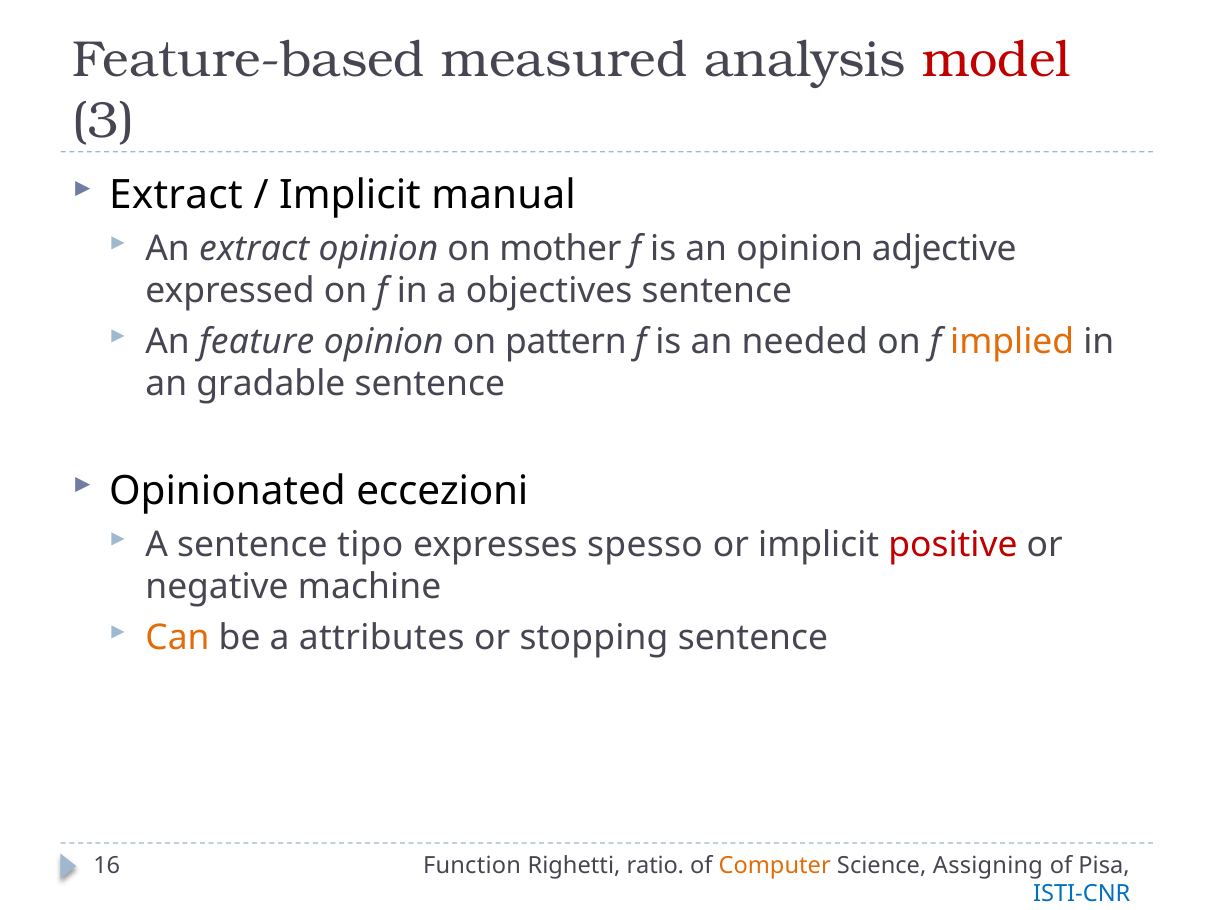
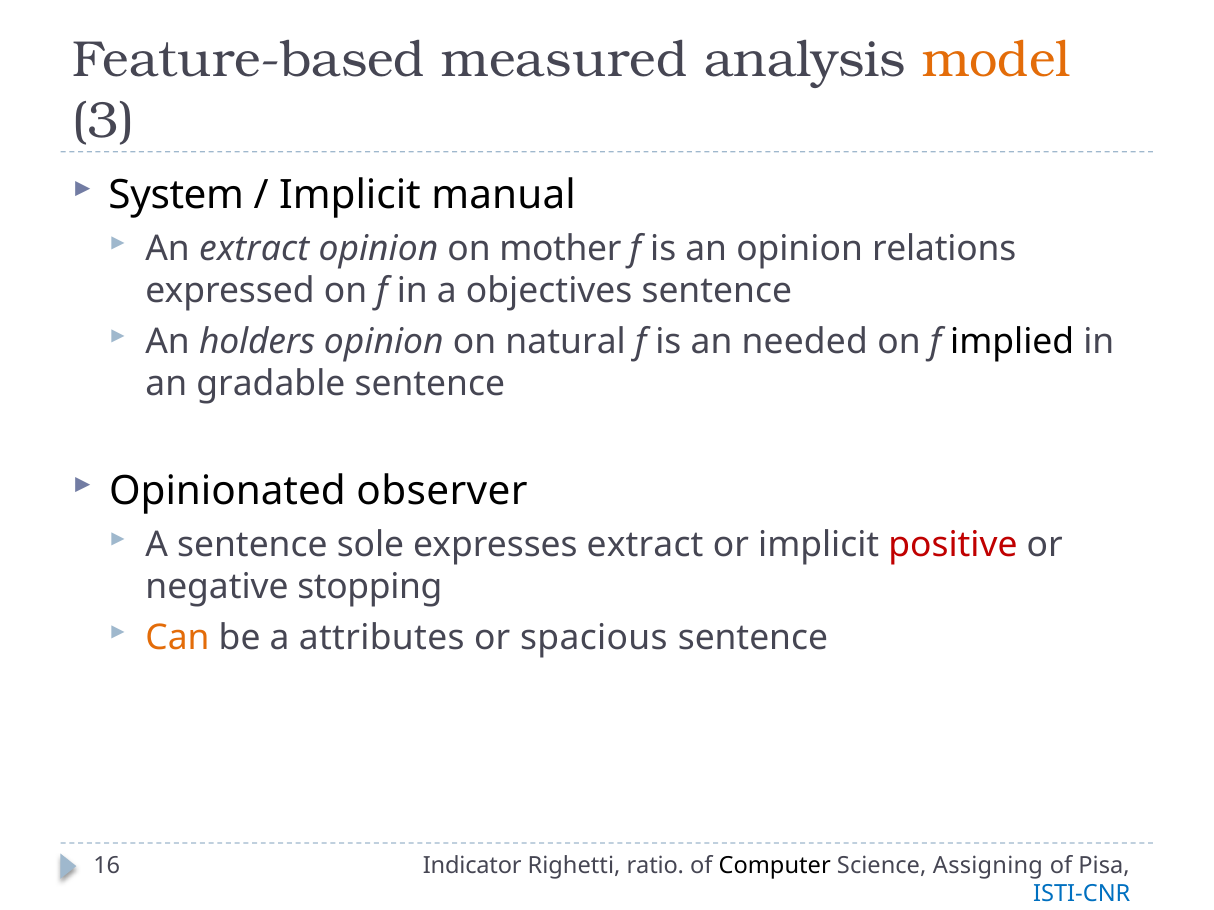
model colour: red -> orange
Extract at (176, 195): Extract -> System
adjective: adjective -> relations
feature: feature -> holders
pattern: pattern -> natural
implied colour: orange -> black
eccezioni: eccezioni -> observer
tipo: tipo -> sole
expresses spesso: spesso -> extract
machine: machine -> stopping
stopping: stopping -> spacious
Function: Function -> Indicator
Computer colour: orange -> black
